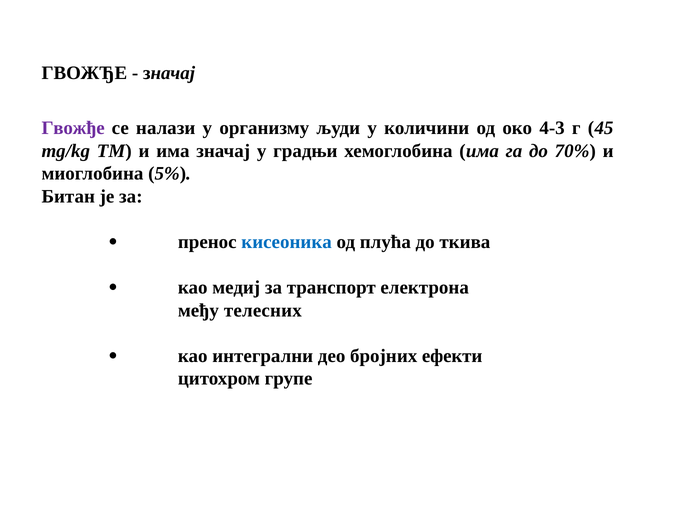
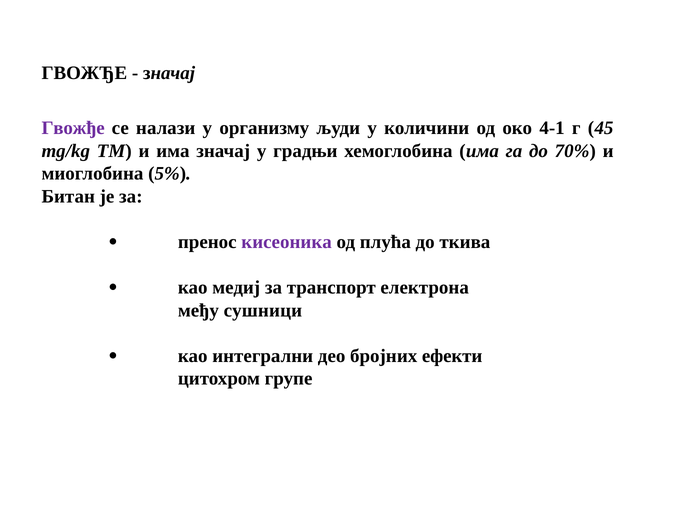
4-3: 4-3 -> 4-1
кисеоника colour: blue -> purple
телесних: телесних -> сушници
